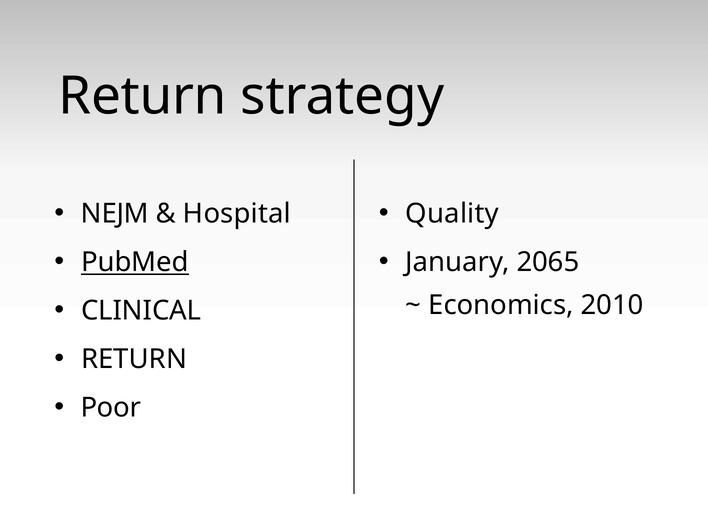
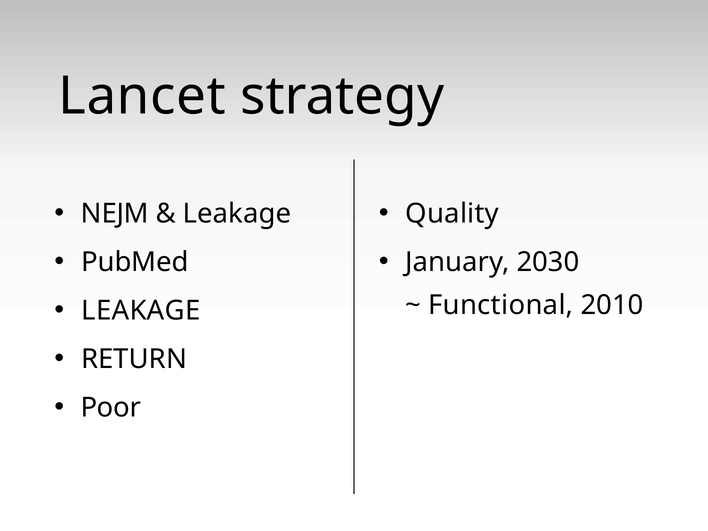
Return at (143, 96): Return -> Lancet
Hospital at (237, 214): Hospital -> Leakage
PubMed underline: present -> none
2065: 2065 -> 2030
CLINICAL at (141, 311): CLINICAL -> LEAKAGE
Economics: Economics -> Functional
